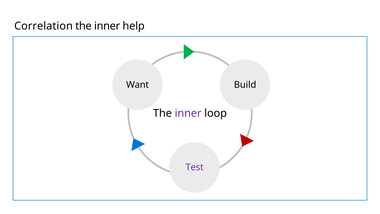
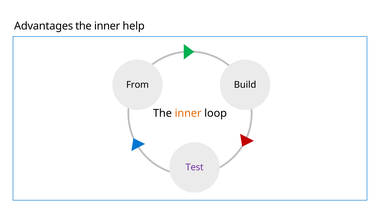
Correlation: Correlation -> Advantages
Want: Want -> From
inner at (188, 113) colour: purple -> orange
